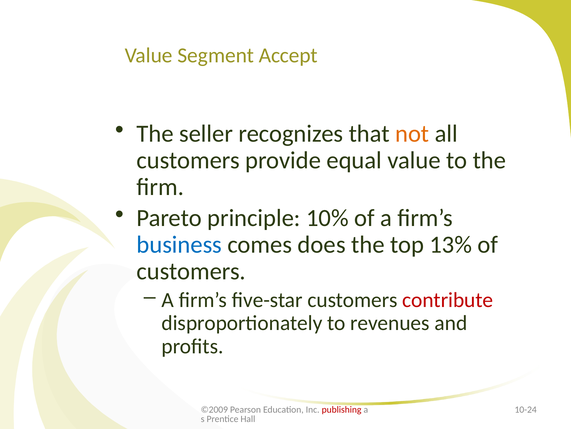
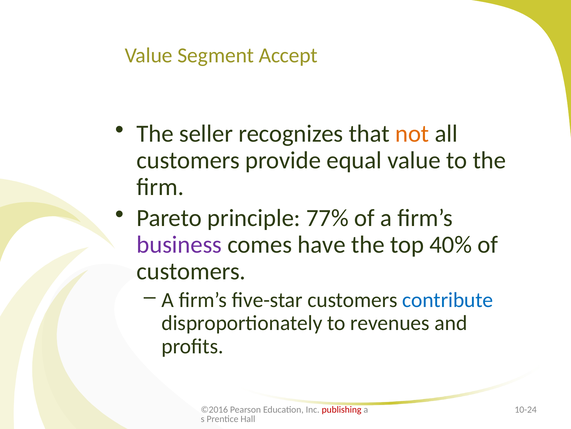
10%: 10% -> 77%
business colour: blue -> purple
does: does -> have
13%: 13% -> 40%
contribute colour: red -> blue
©2009: ©2009 -> ©2016
